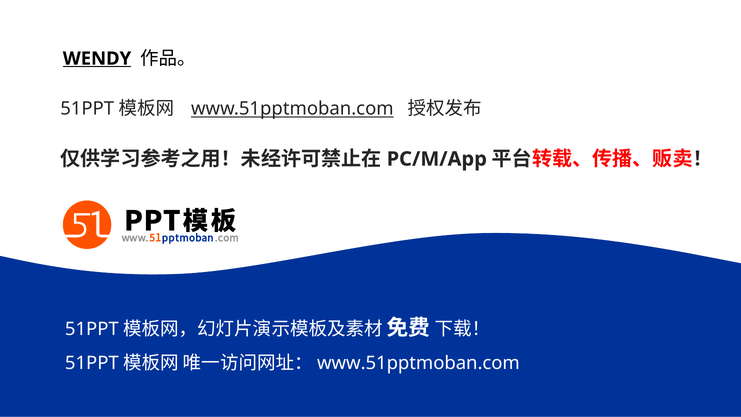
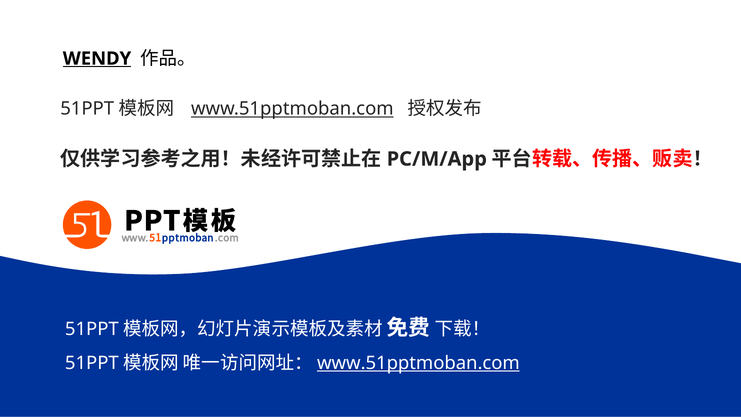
www.51pptmoban.com at (418, 363) underline: none -> present
